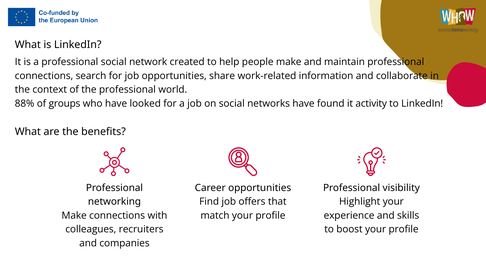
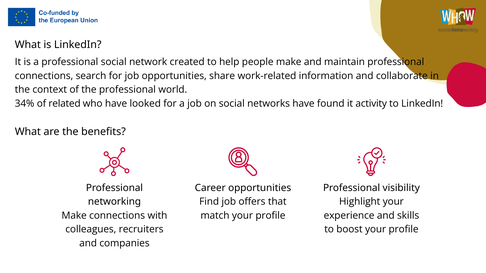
88%: 88% -> 34%
groups: groups -> related
